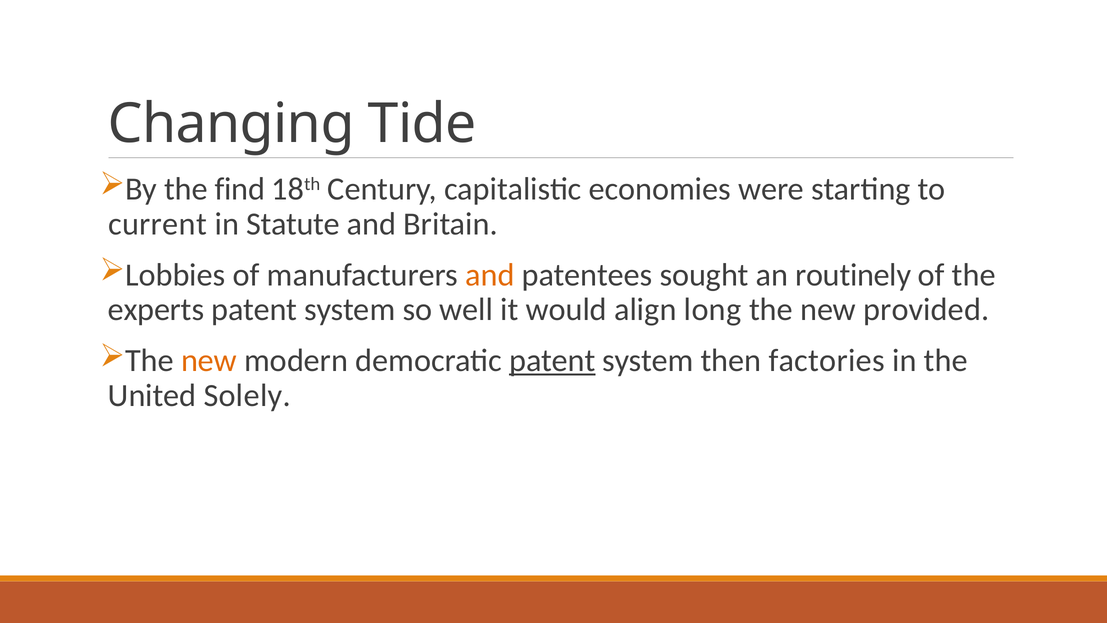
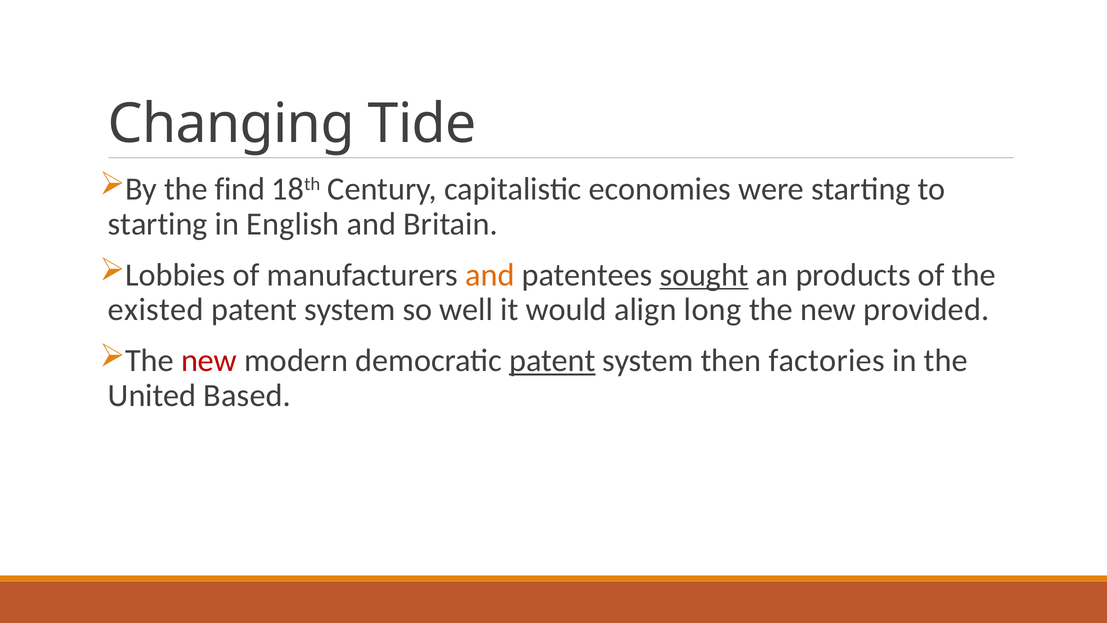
current at (158, 224): current -> starting
Statute: Statute -> English
sought underline: none -> present
routinely: routinely -> products
experts: experts -> existed
new at (209, 360) colour: orange -> red
Solely: Solely -> Based
